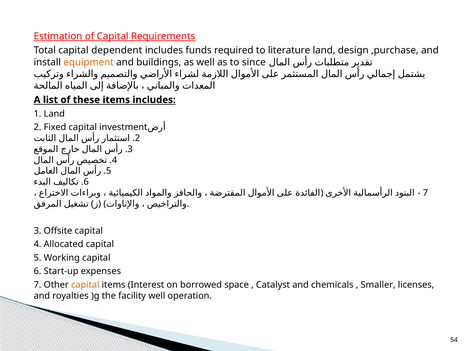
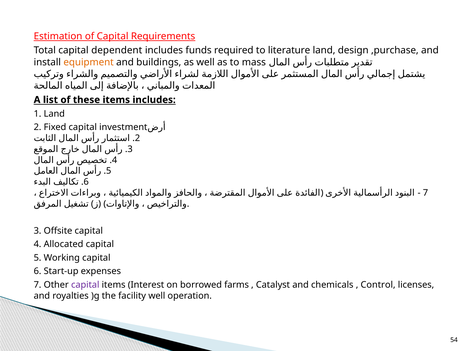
since: since -> mass
capital at (85, 285) colour: orange -> purple
space: space -> farms
Smaller: Smaller -> Control
